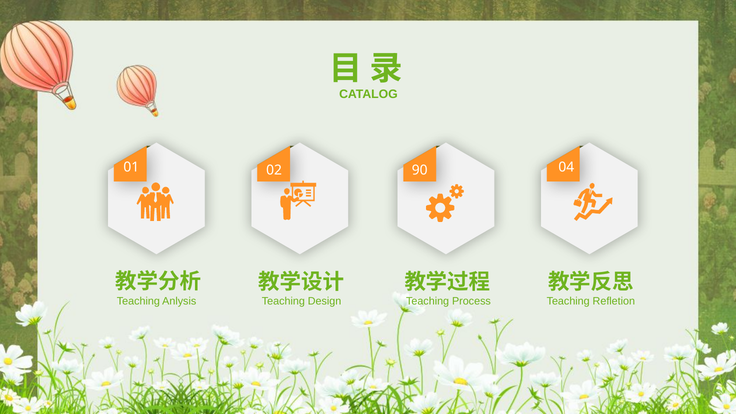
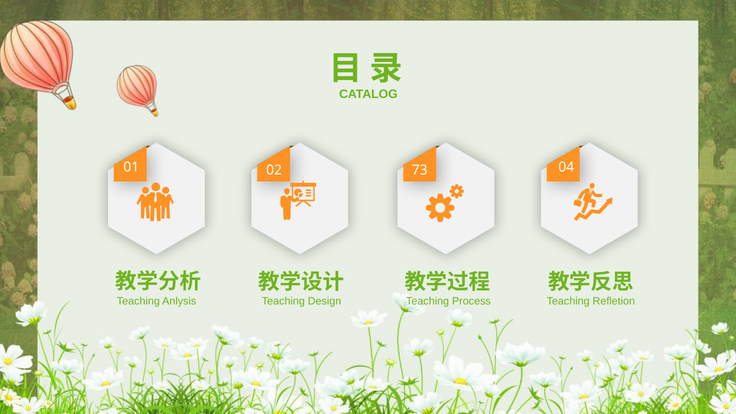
90: 90 -> 73
